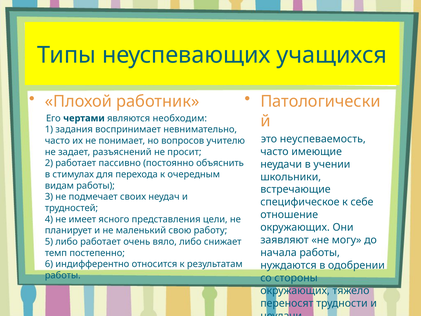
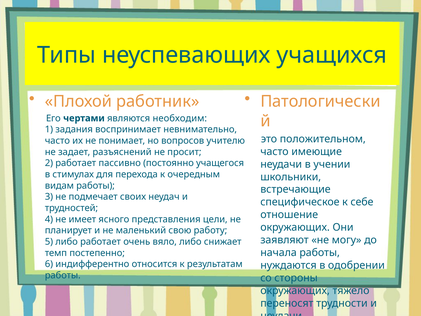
неуспеваемость: неуспеваемость -> положительном
объяснить: объяснить -> учащегося
